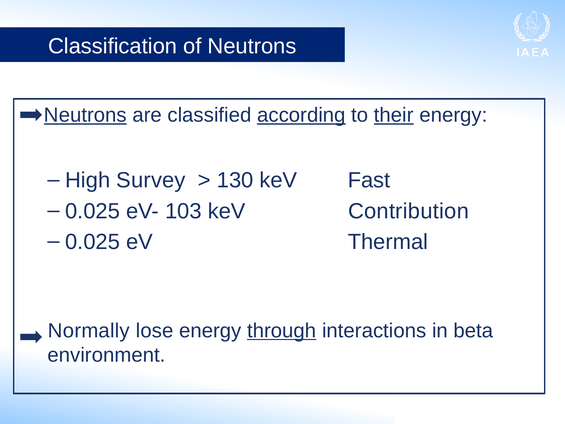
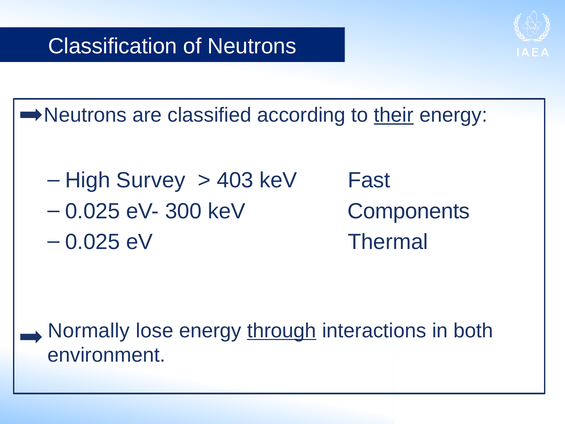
Neutrons at (85, 115) underline: present -> none
according underline: present -> none
130: 130 -> 403
103: 103 -> 300
Contribution: Contribution -> Components
beta: beta -> both
